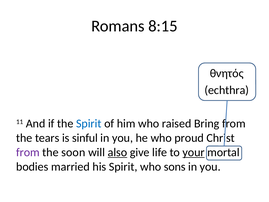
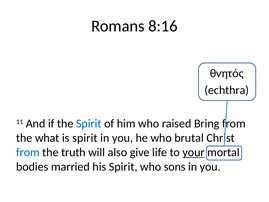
8:15: 8:15 -> 8:16
tears: tears -> what
is sinful: sinful -> spirit
proud: proud -> brutal
from at (28, 152) colour: purple -> blue
soon: soon -> truth
also underline: present -> none
